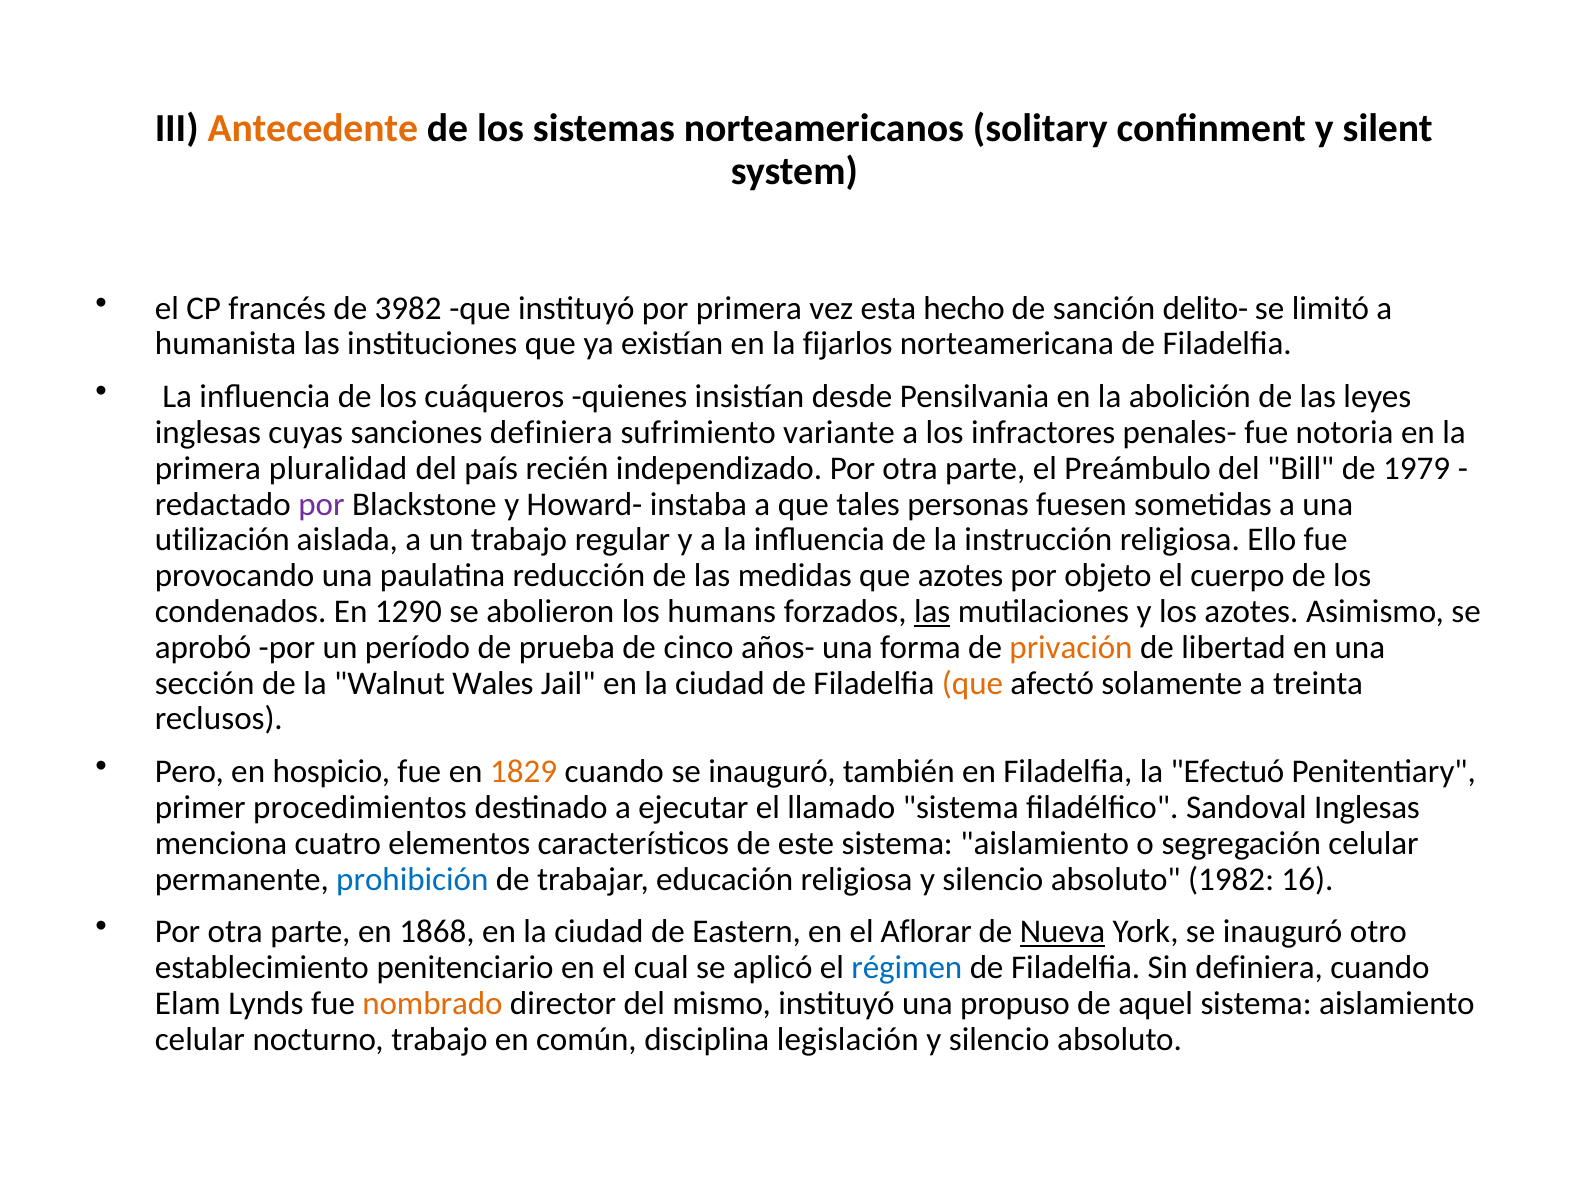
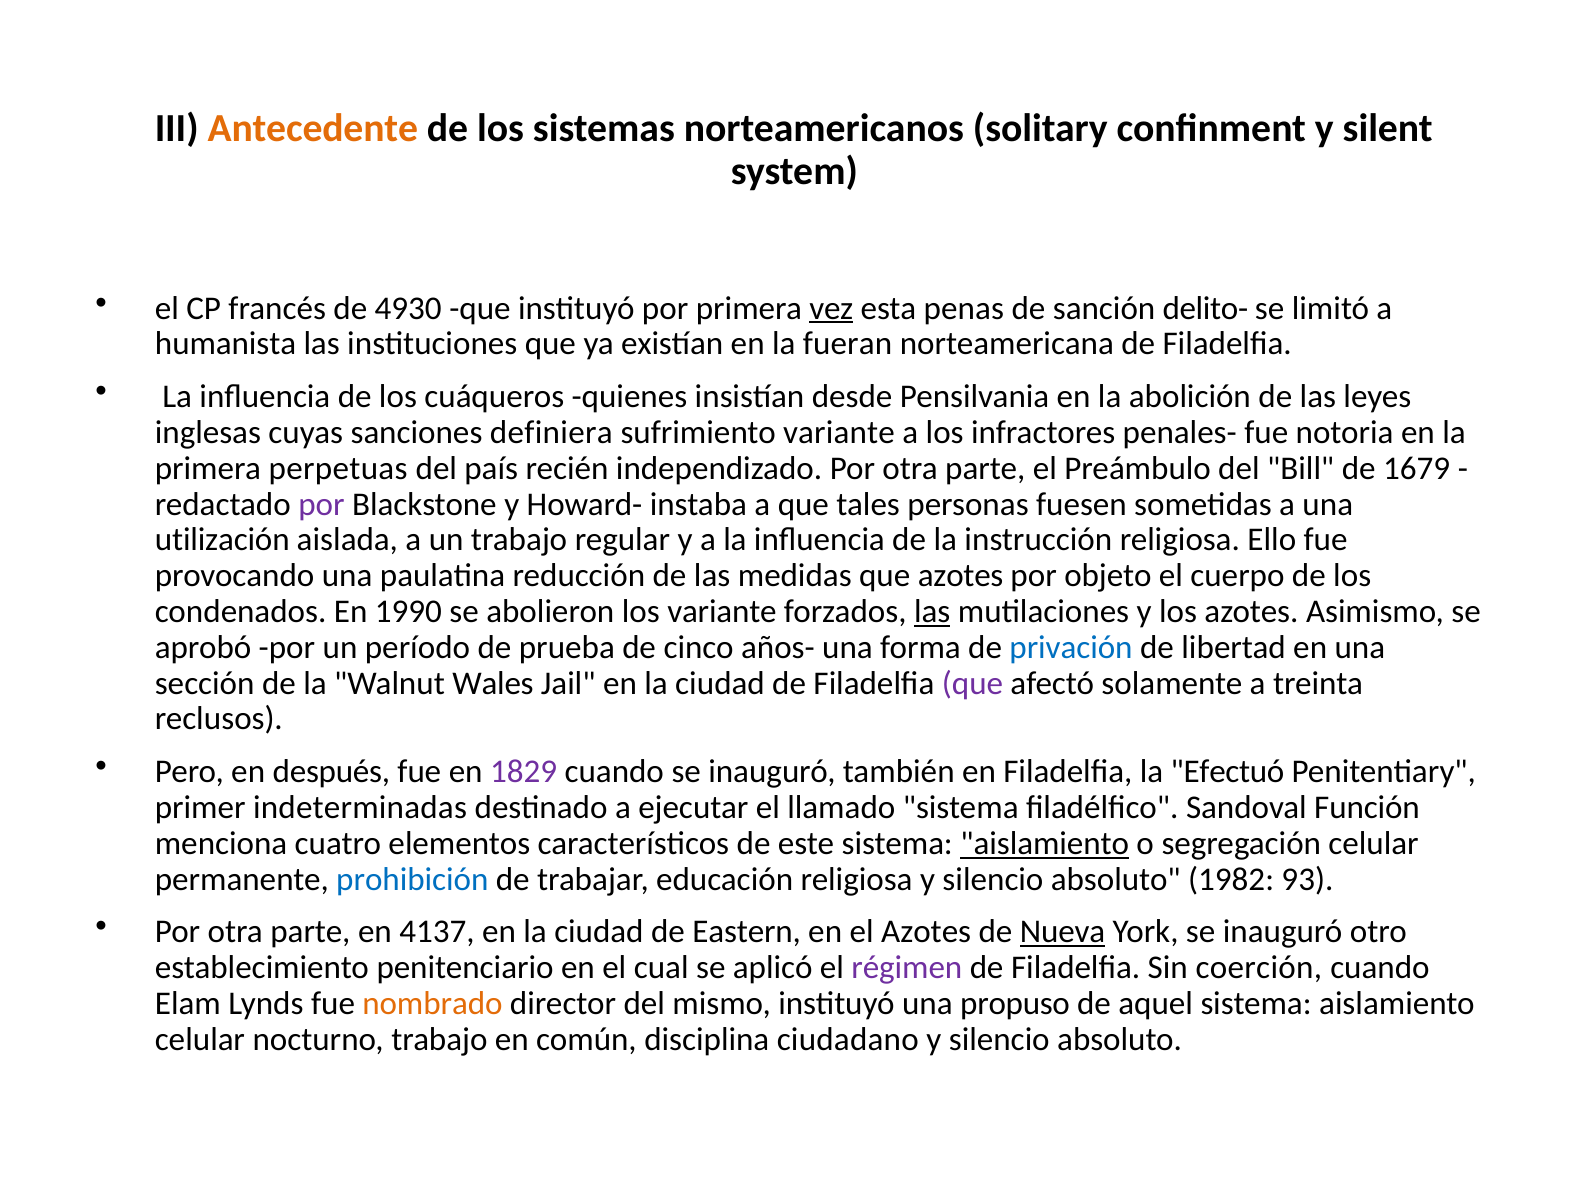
3982: 3982 -> 4930
vez underline: none -> present
hecho: hecho -> penas
fijarlos: fijarlos -> fueran
pluralidad: pluralidad -> perpetuas
1979: 1979 -> 1679
1290: 1290 -> 1990
los humans: humans -> variante
privación colour: orange -> blue
que at (973, 683) colour: orange -> purple
hospicio: hospicio -> después
1829 colour: orange -> purple
procedimientos: procedimientos -> indeterminadas
Sandoval Inglesas: Inglesas -> Función
aislamiento at (1045, 843) underline: none -> present
16: 16 -> 93
1868: 1868 -> 4137
el Aflorar: Aflorar -> Azotes
régimen colour: blue -> purple
Sin definiera: definiera -> coerción
legislación: legislación -> ciudadano
